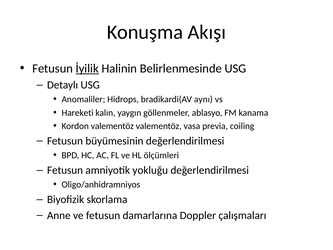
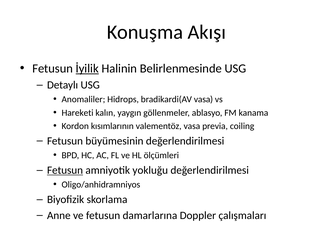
bradikardi(AV aynı: aynı -> vasa
Kordon valementöz: valementöz -> kısımlarının
Fetusun at (65, 170) underline: none -> present
